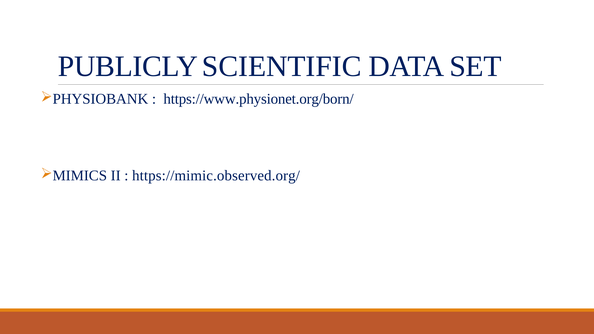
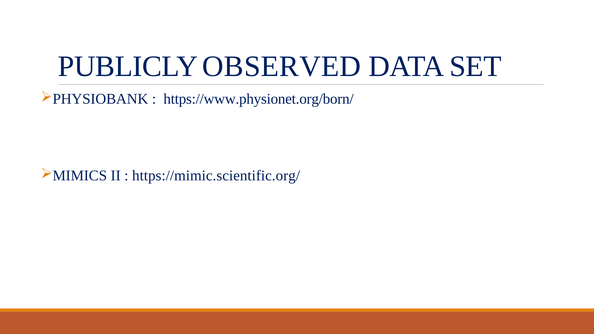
SCIENTIFIC: SCIENTIFIC -> OBSERVED
https://mimic.observed.org/: https://mimic.observed.org/ -> https://mimic.scientific.org/
